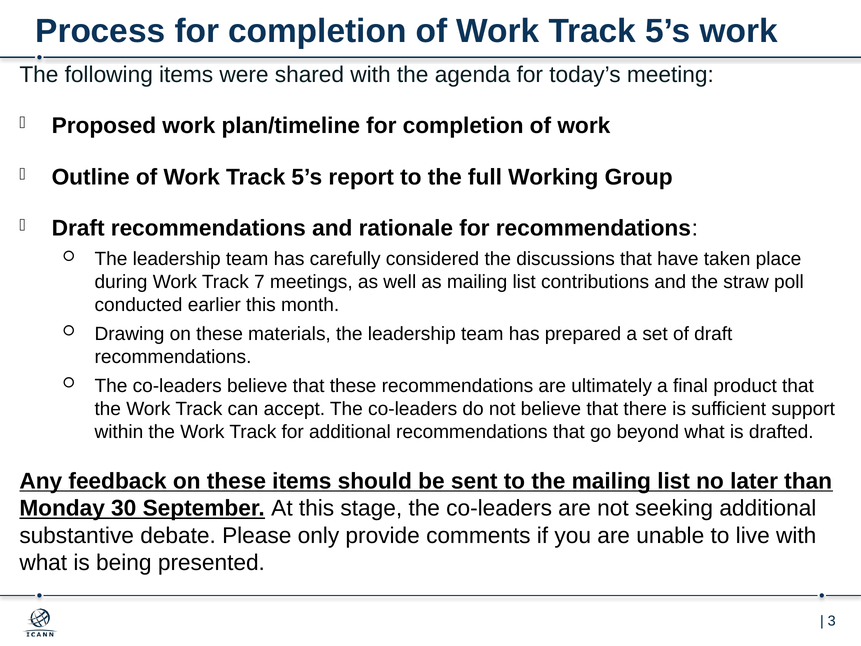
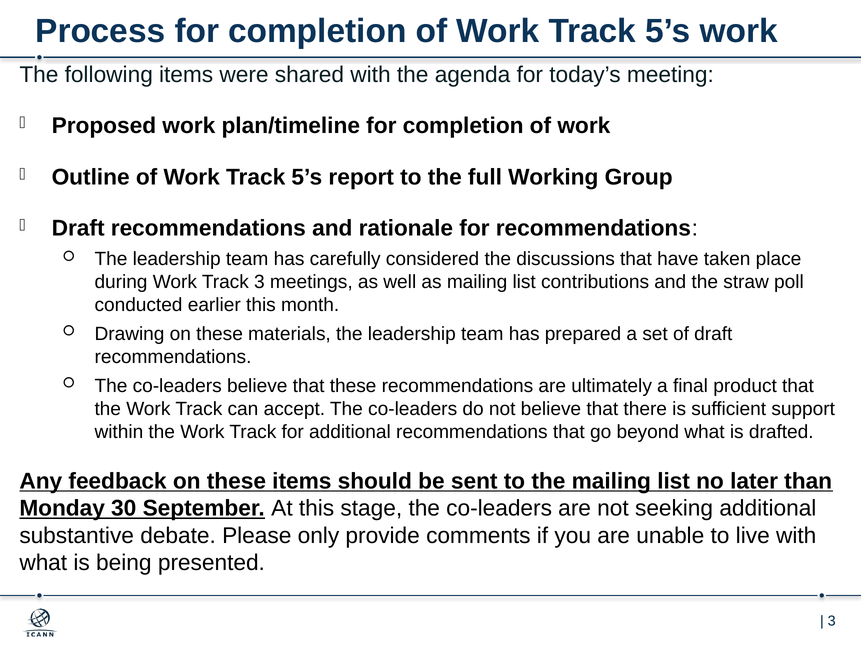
Track 7: 7 -> 3
